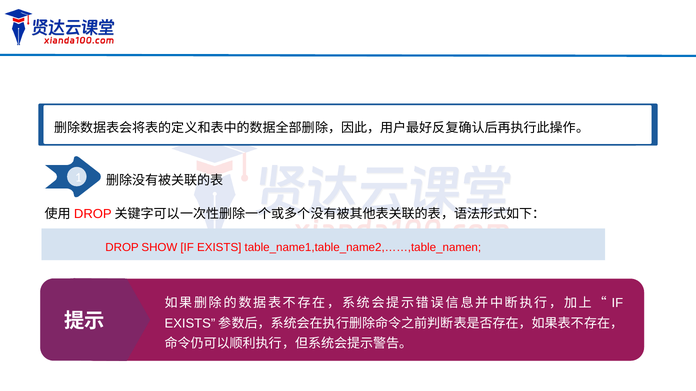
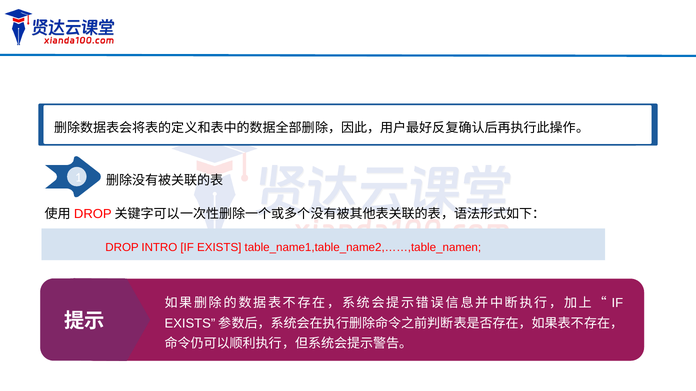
SHOW: SHOW -> INTRO
